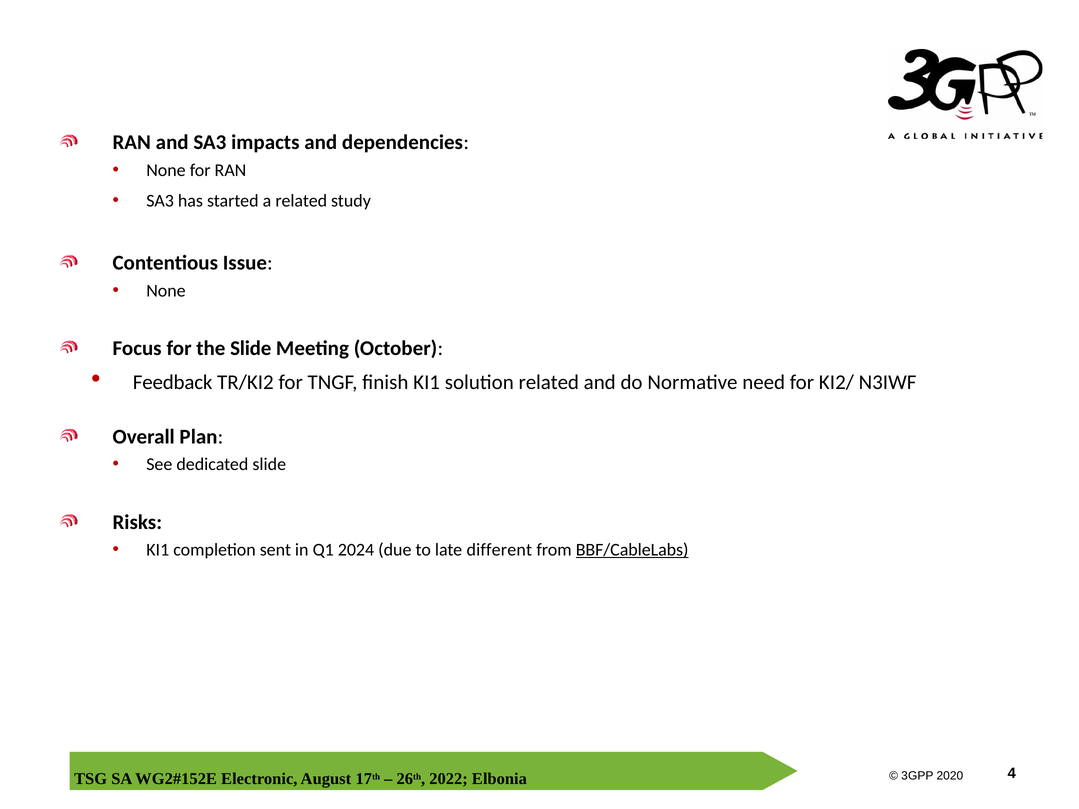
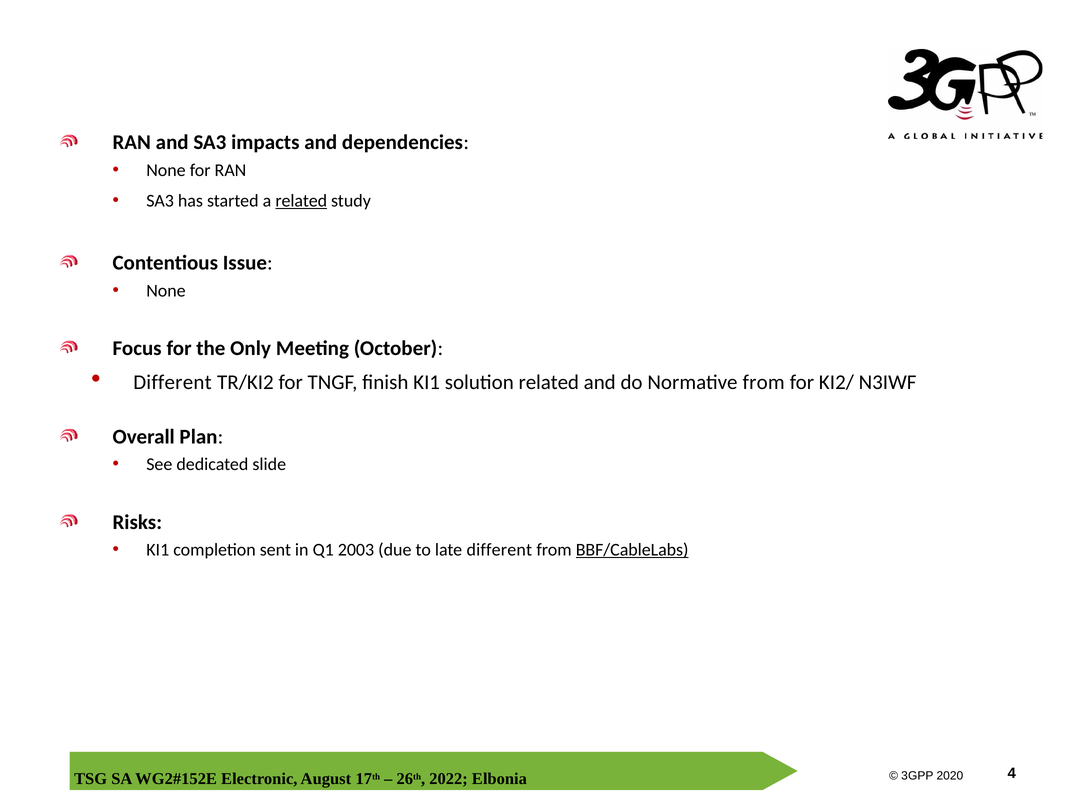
related at (301, 201) underline: none -> present
the Slide: Slide -> Only
Feedback at (173, 382): Feedback -> Different
Normative need: need -> from
2024: 2024 -> 2003
